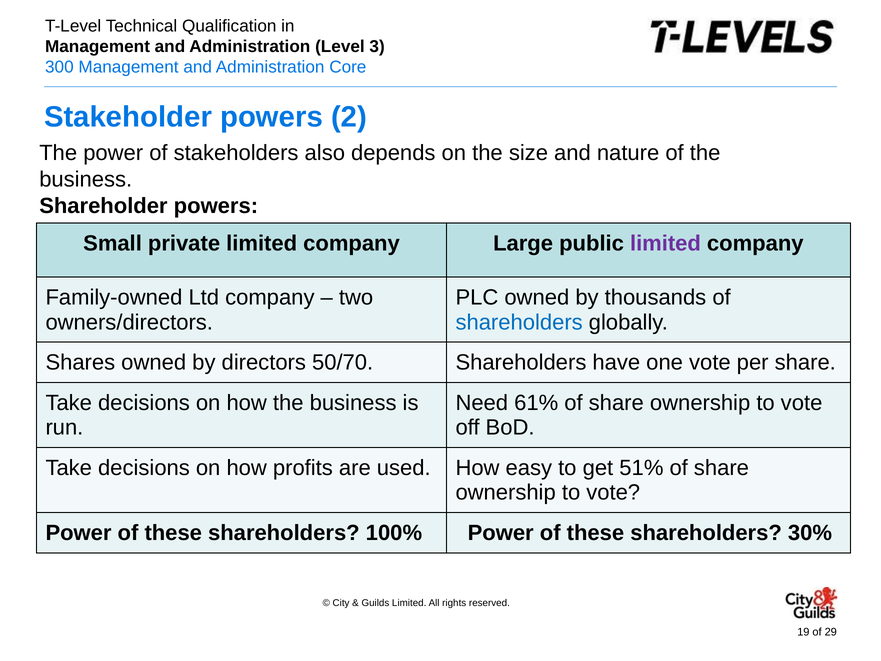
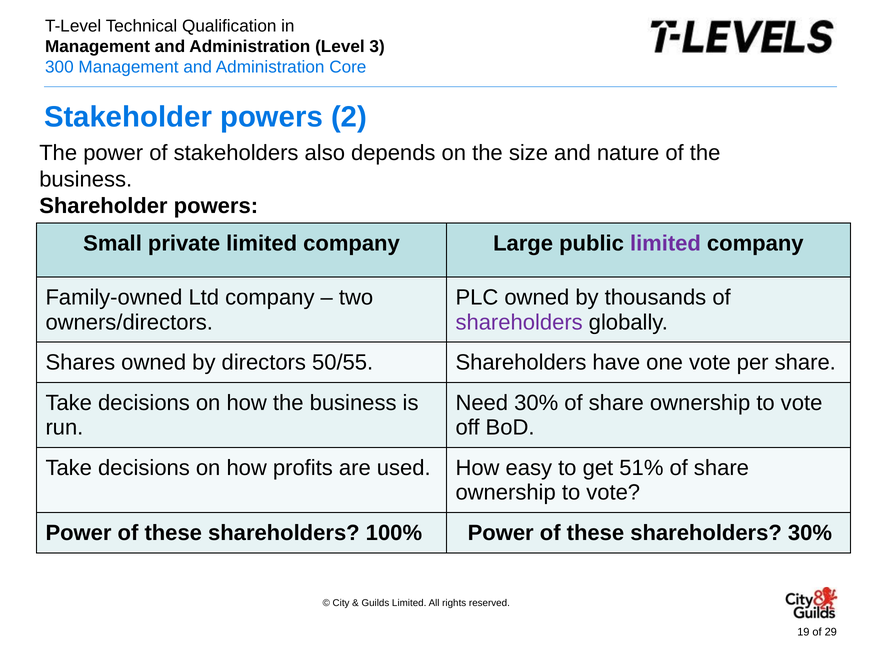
shareholders at (519, 322) colour: blue -> purple
50/70: 50/70 -> 50/55
Need 61%: 61% -> 30%
